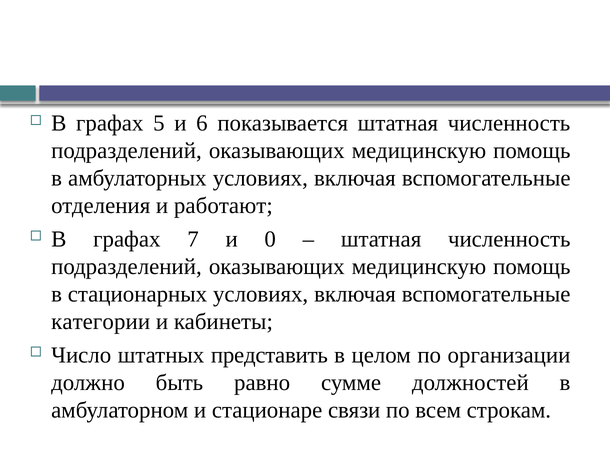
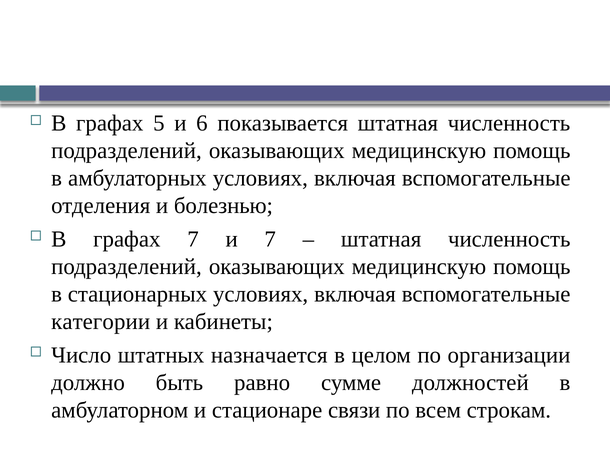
работают: работают -> болезнью
и 0: 0 -> 7
представить: представить -> назначается
